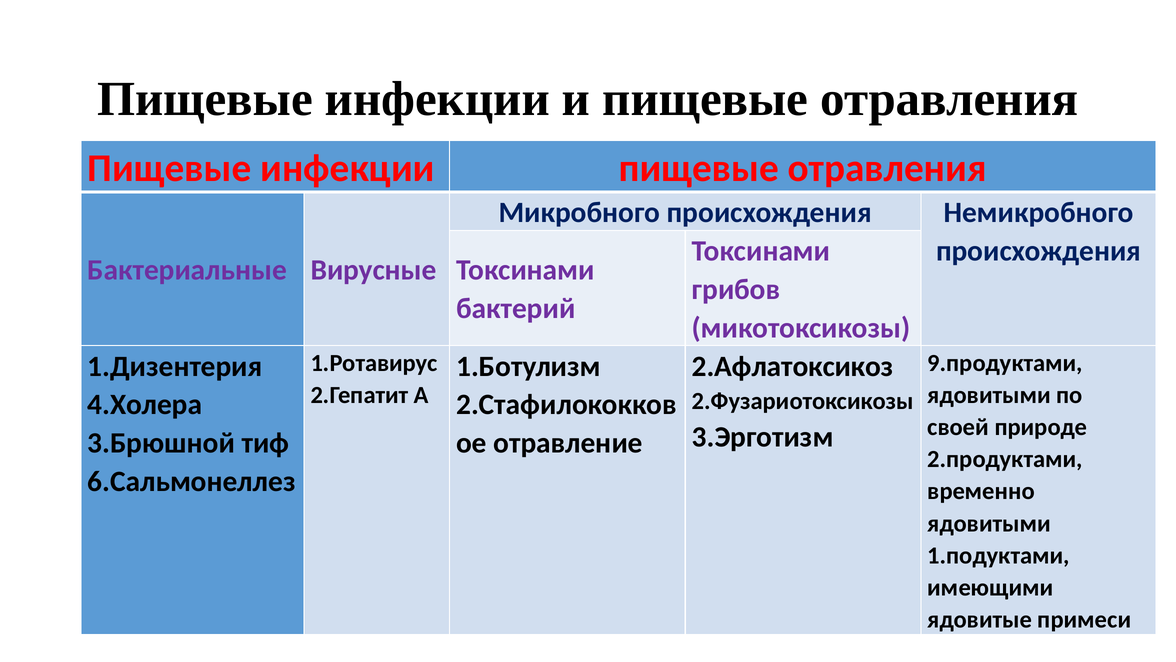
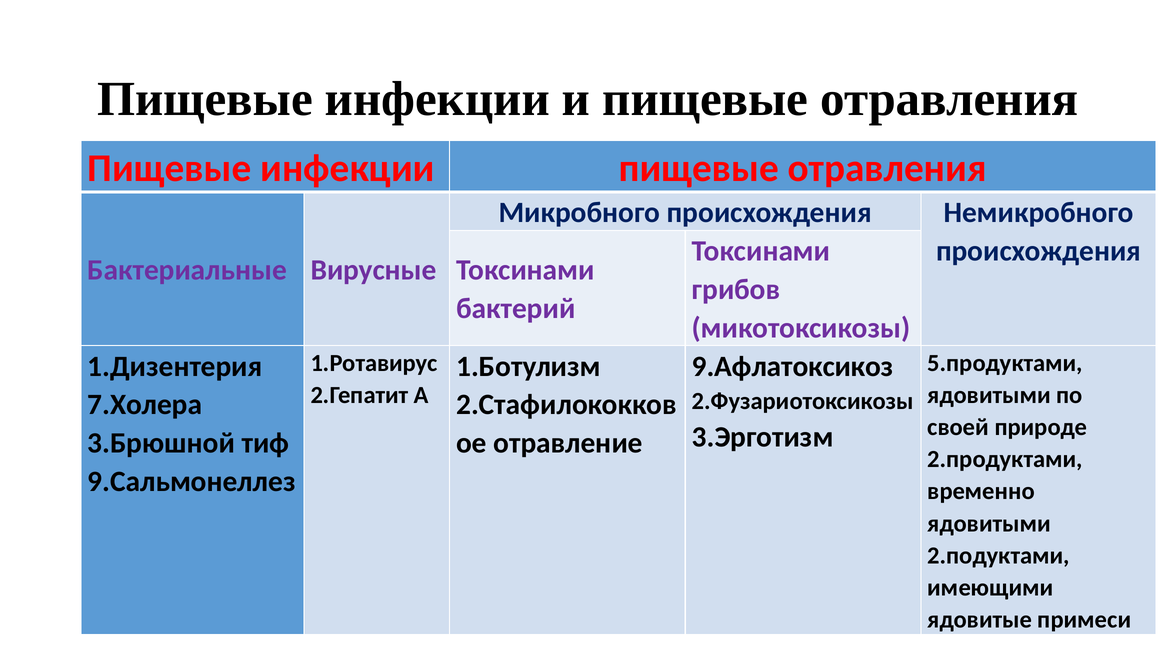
9.продуктами: 9.продуктами -> 5.продуктами
2.Афлатоксикоз: 2.Афлатоксикоз -> 9.Афлатоксикоз
4.Холера: 4.Холера -> 7.Холера
6.Сальмонеллез: 6.Сальмонеллез -> 9.Сальмонеллез
1.подуктами: 1.подуктами -> 2.подуктами
